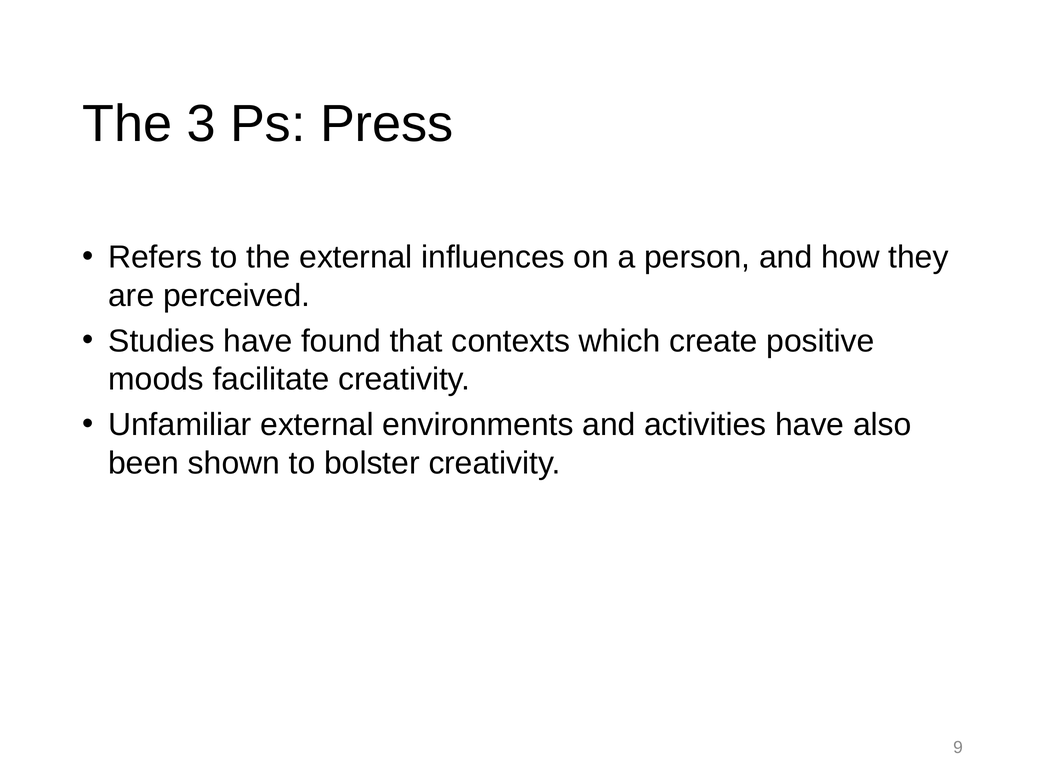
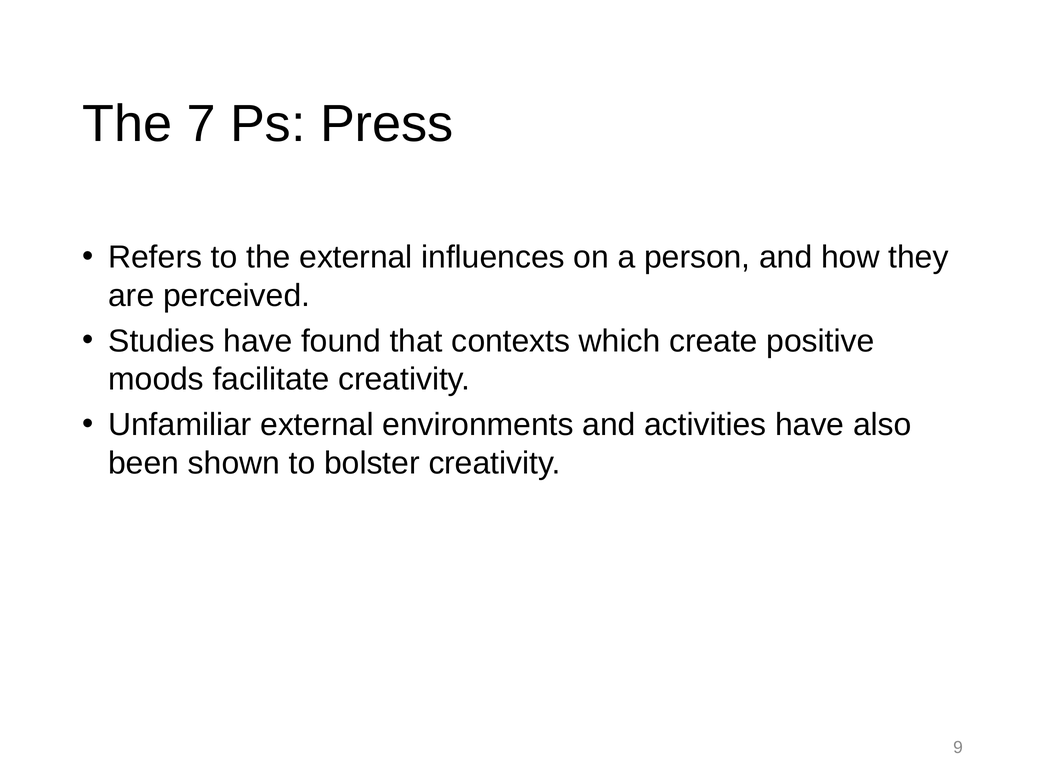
3: 3 -> 7
